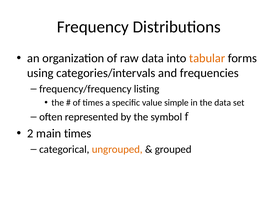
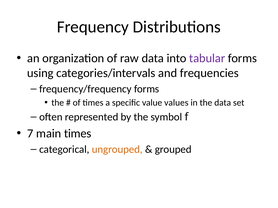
tabular colour: orange -> purple
frequency/frequency listing: listing -> forms
simple: simple -> values
2: 2 -> 7
